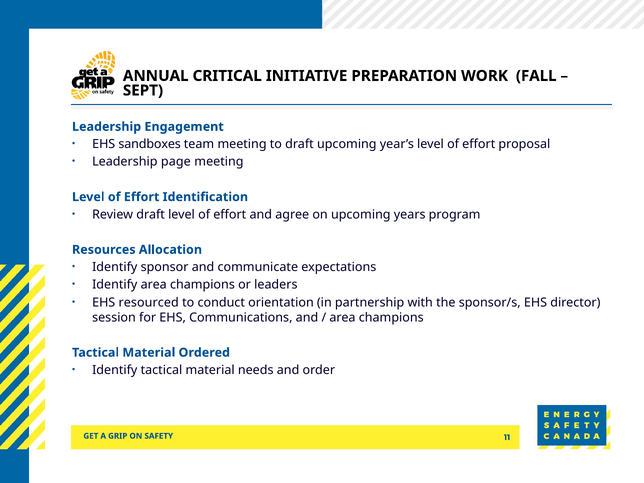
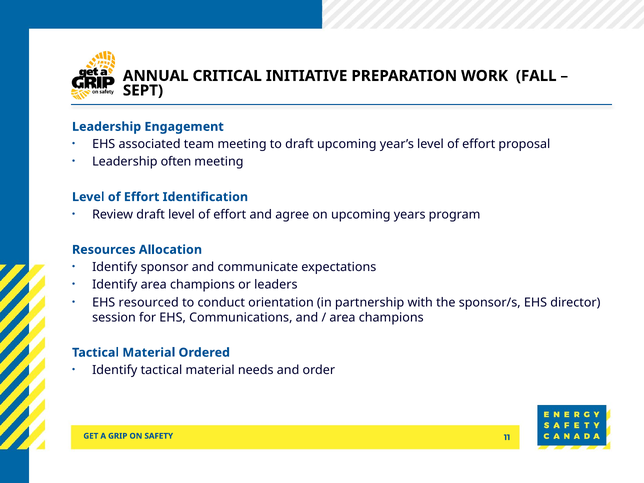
sandboxes: sandboxes -> associated
page: page -> often
